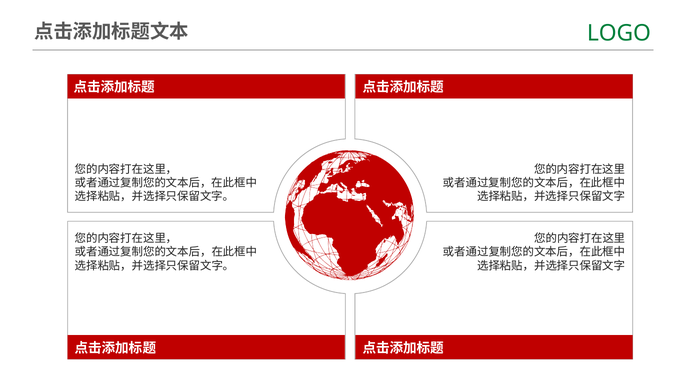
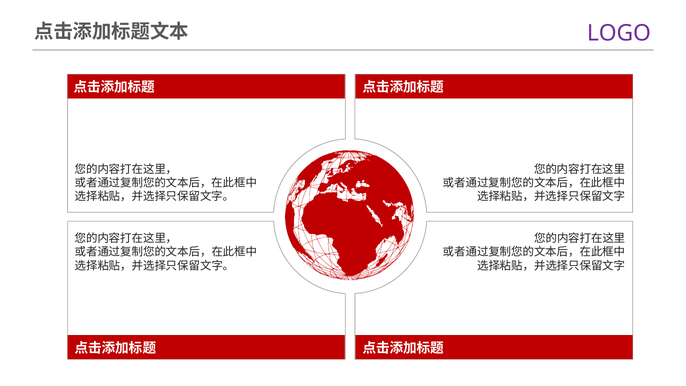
LOGO colour: green -> purple
